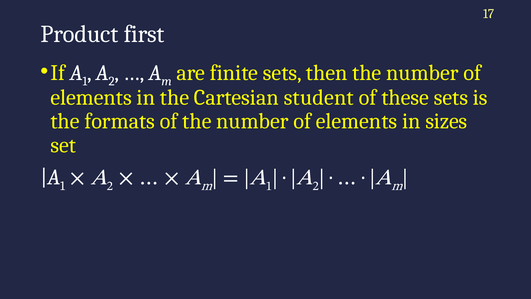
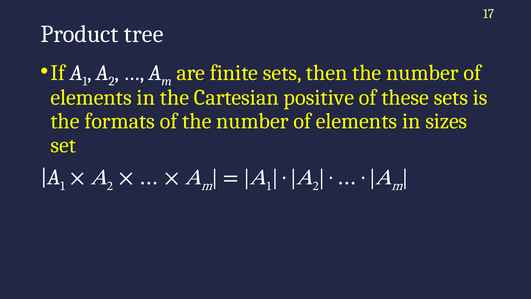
first: first -> tree
student: student -> positive
